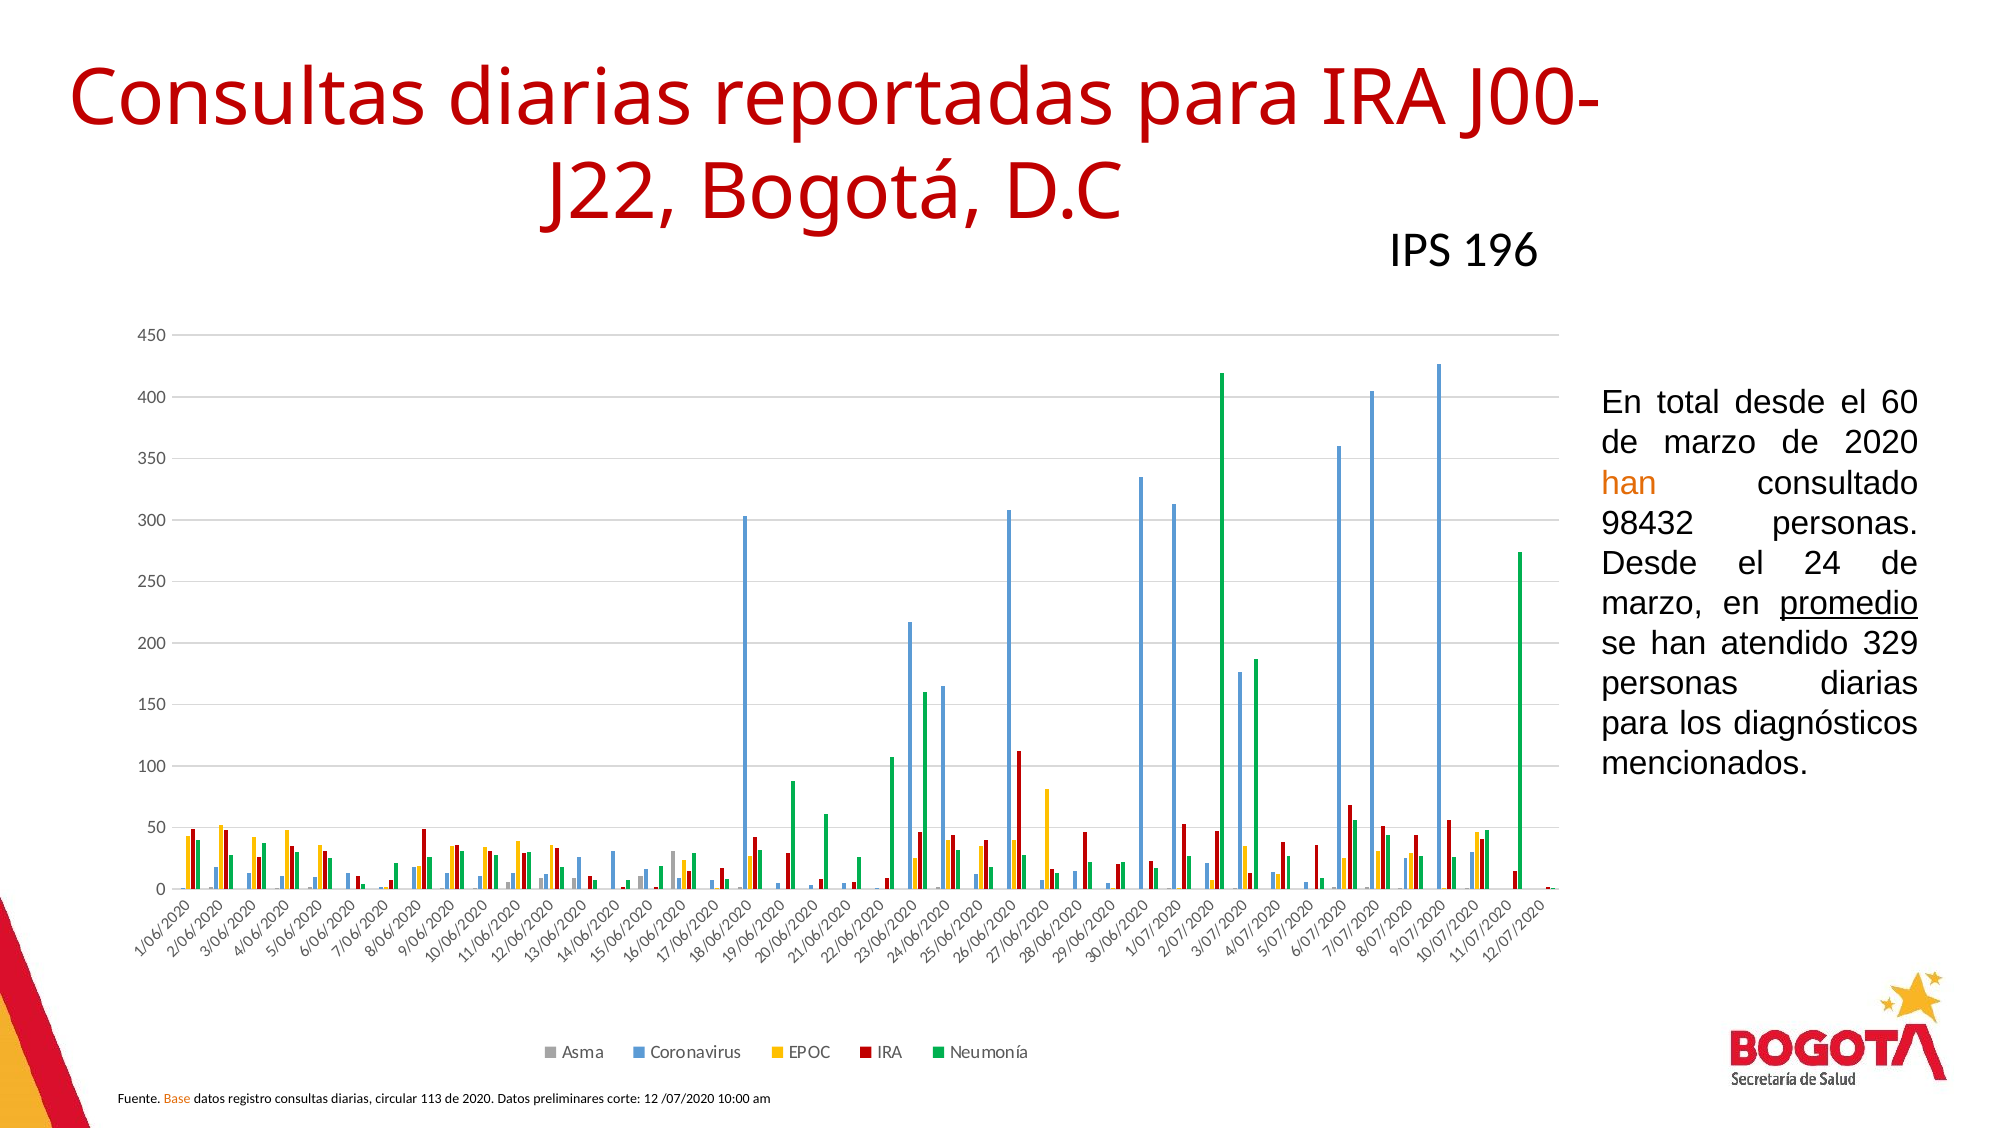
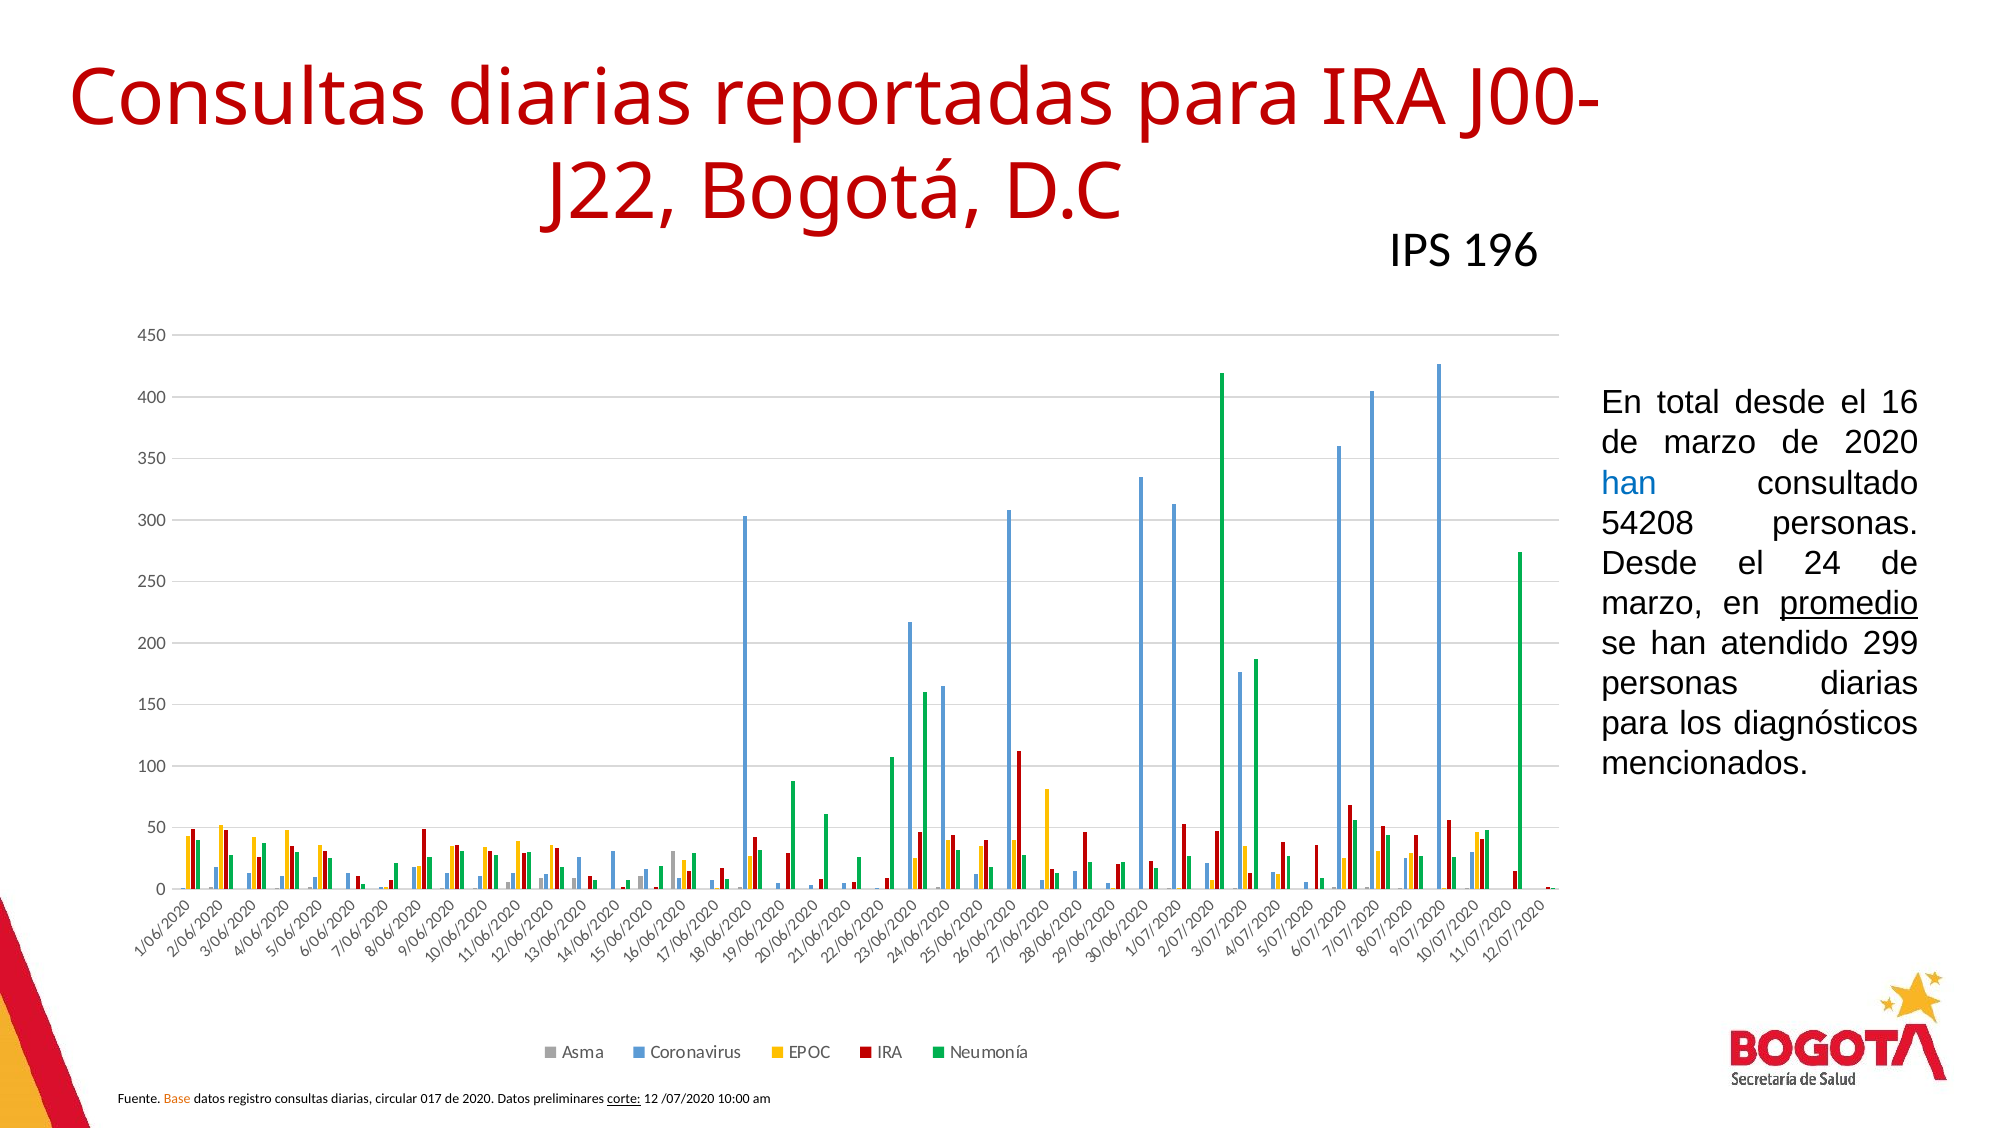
60: 60 -> 16
han at (1629, 483) colour: orange -> blue
98432: 98432 -> 54208
329: 329 -> 299
113: 113 -> 017
corte underline: none -> present
